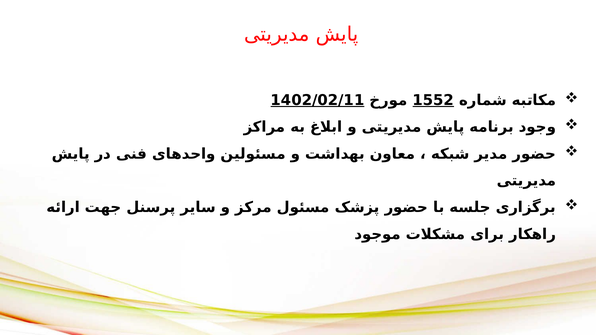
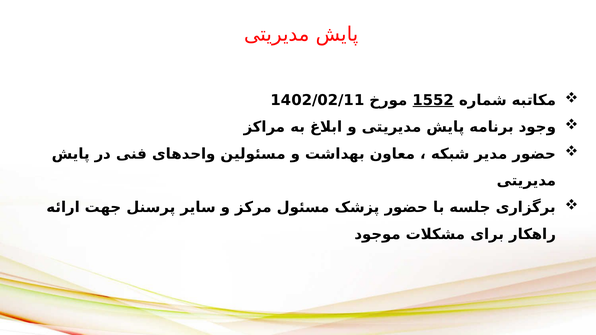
1402/02/11 underline: present -> none
